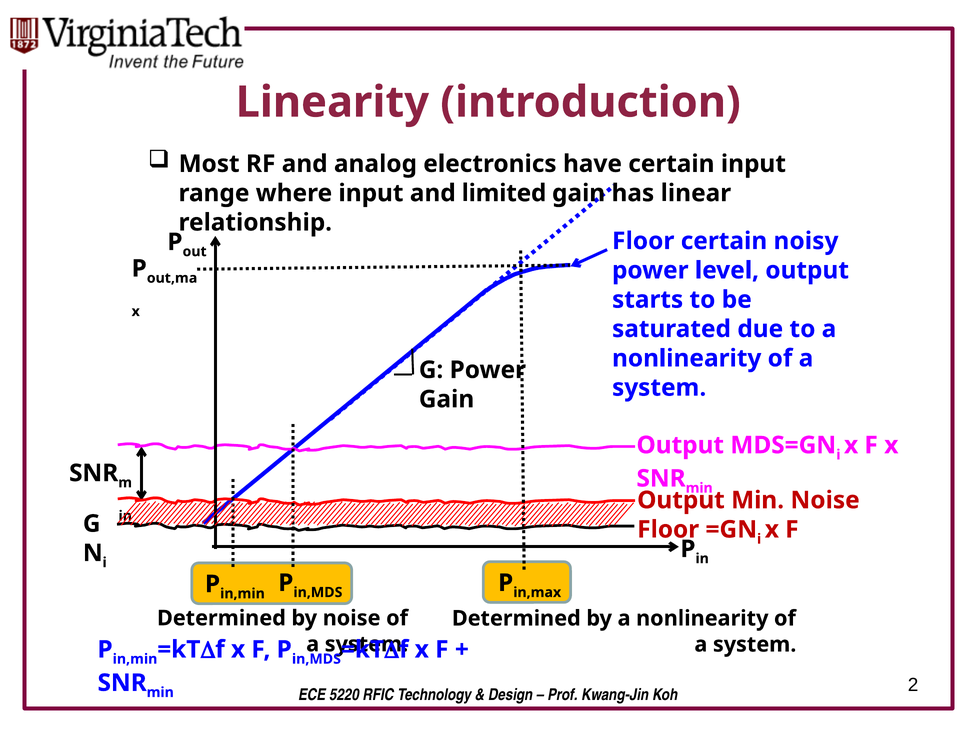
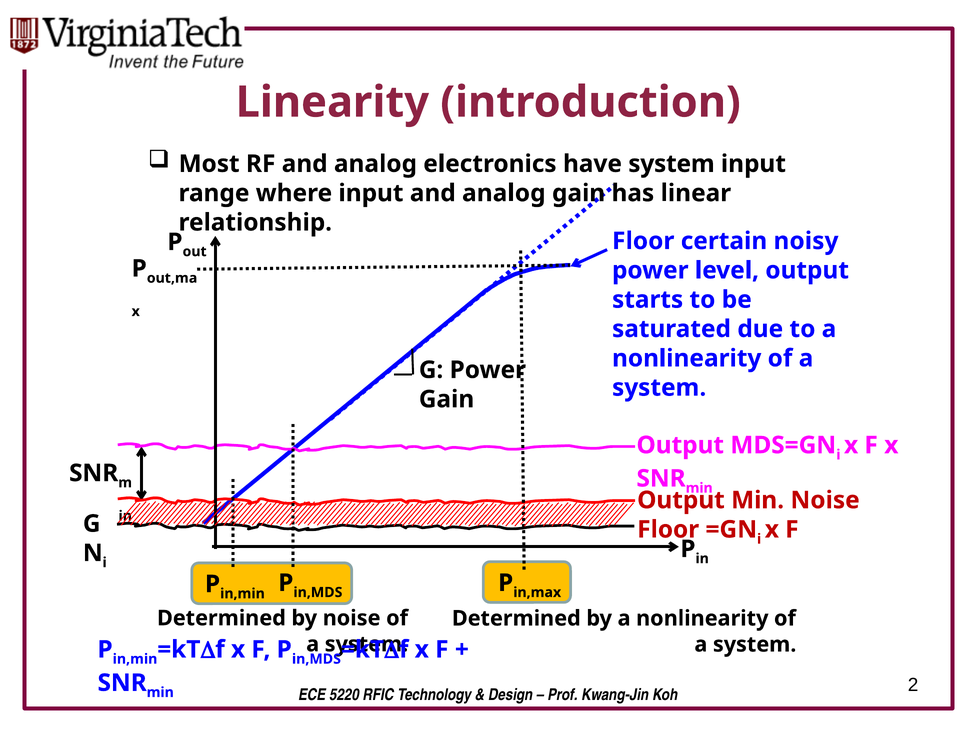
have certain: certain -> system
input and limited: limited -> analog
